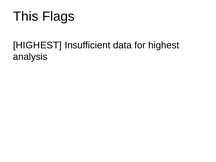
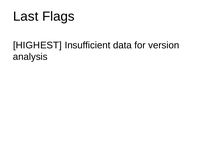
This: This -> Last
for highest: highest -> version
